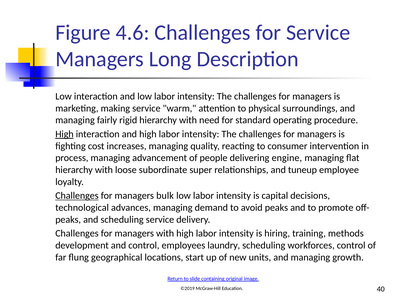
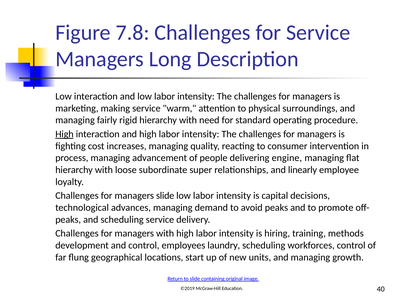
4.6: 4.6 -> 7.8
tuneup: tuneup -> linearly
Challenges at (77, 195) underline: present -> none
managers bulk: bulk -> slide
